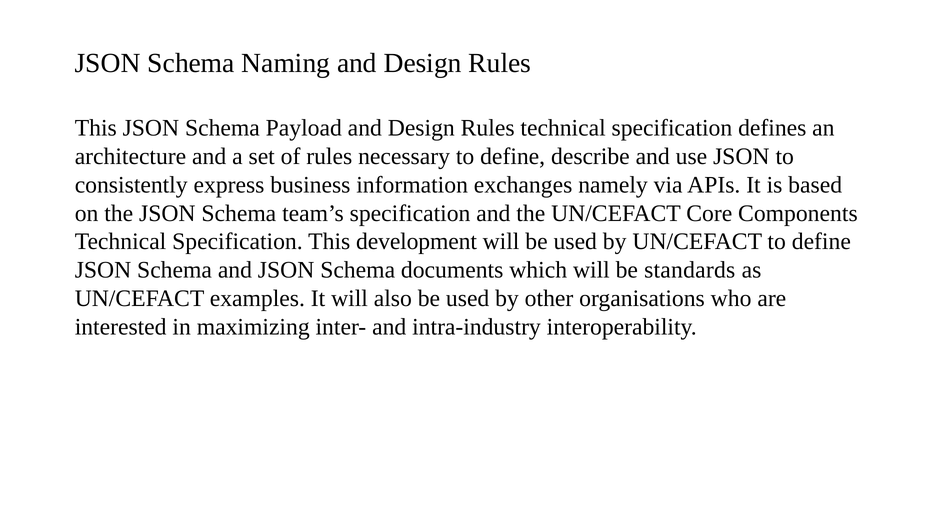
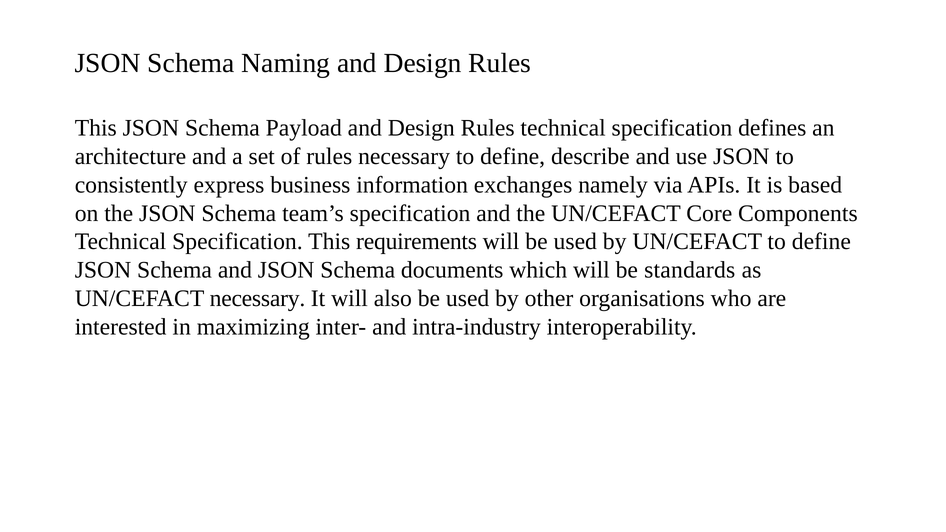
development: development -> requirements
UN/CEFACT examples: examples -> necessary
